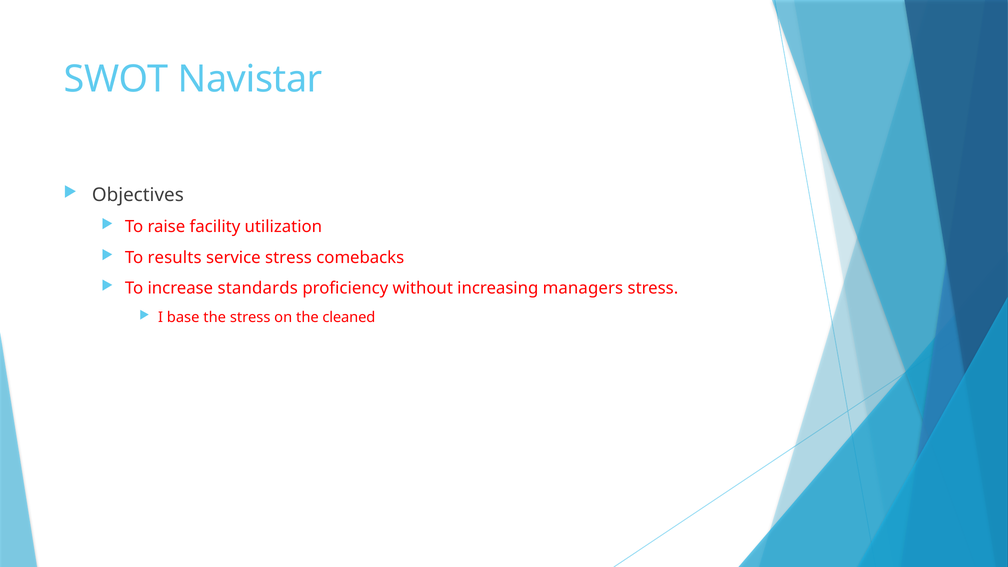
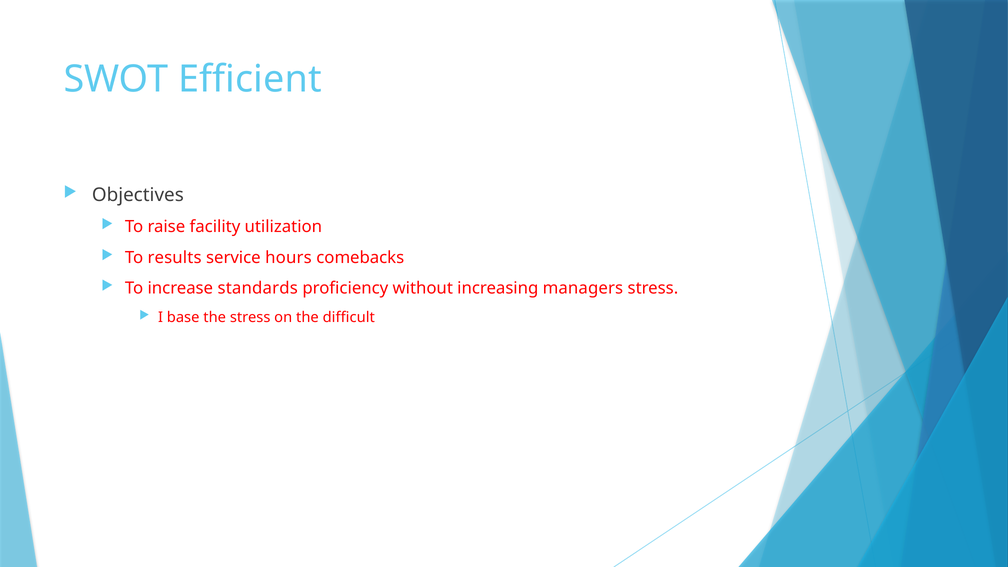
Navistar: Navistar -> Efficient
service stress: stress -> hours
cleaned: cleaned -> difficult
